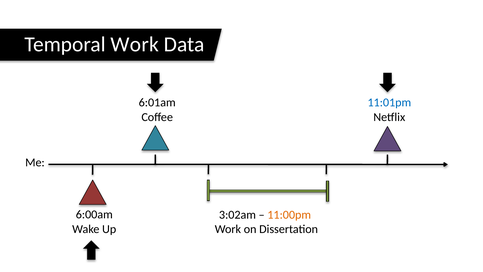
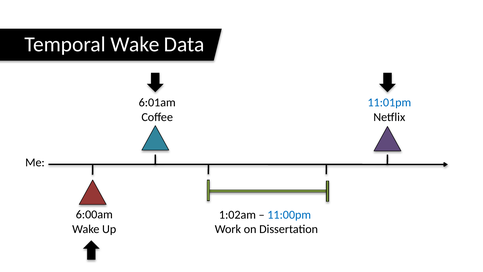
Temporal Work: Work -> Wake
3:02am: 3:02am -> 1:02am
11:00pm colour: orange -> blue
